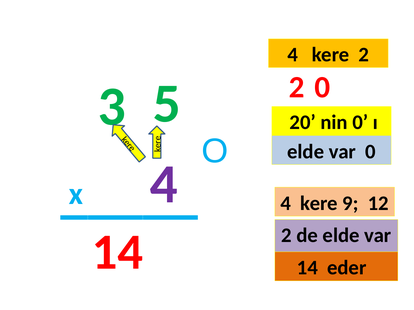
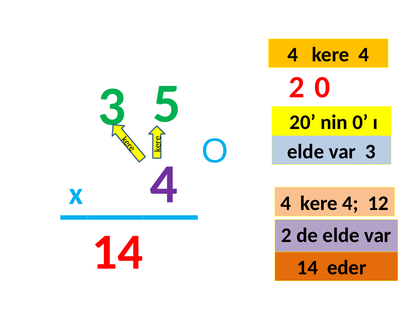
2 at (364, 55): 2 -> 4
var 0: 0 -> 3
9 at (350, 204): 9 -> 4
